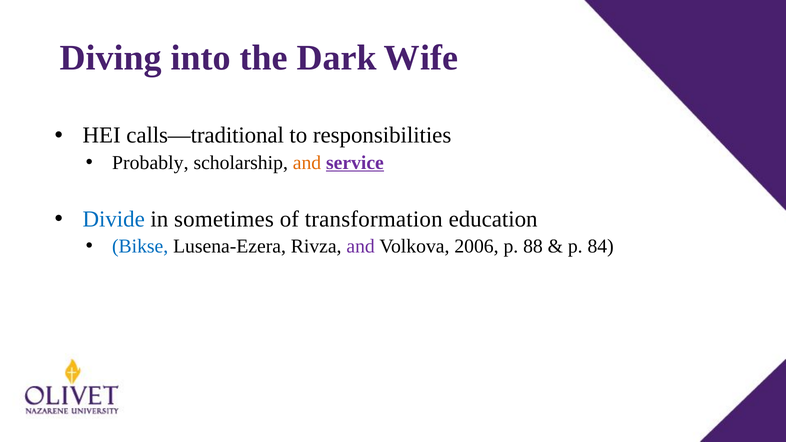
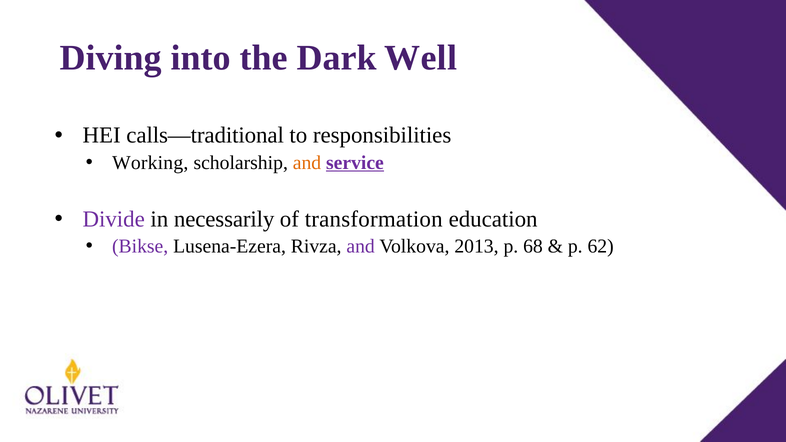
Wife: Wife -> Well
Probably: Probably -> Working
Divide colour: blue -> purple
sometimes: sometimes -> necessarily
Bikse colour: blue -> purple
2006: 2006 -> 2013
88: 88 -> 68
84: 84 -> 62
